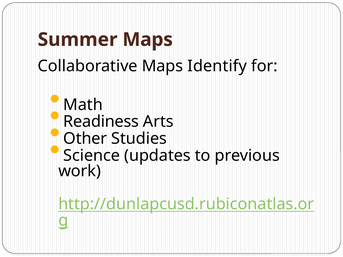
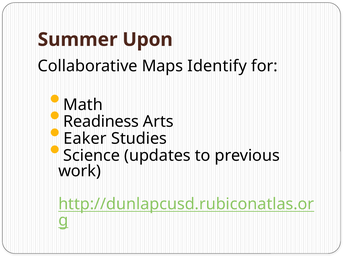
Summer Maps: Maps -> Upon
Other: Other -> Eaker
